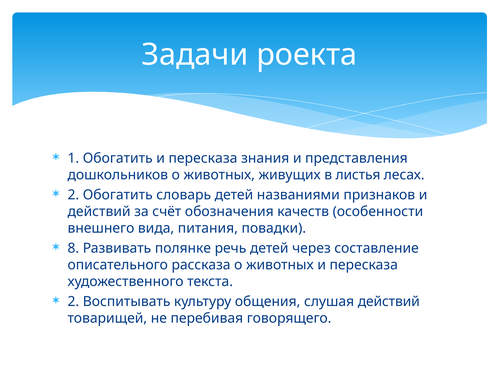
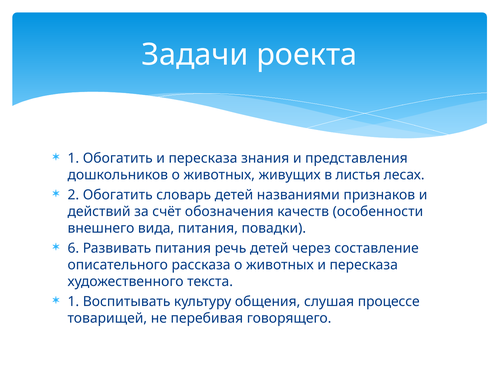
8: 8 -> 6
Развивать полянке: полянке -> питания
2 at (73, 301): 2 -> 1
слушая действий: действий -> процессе
